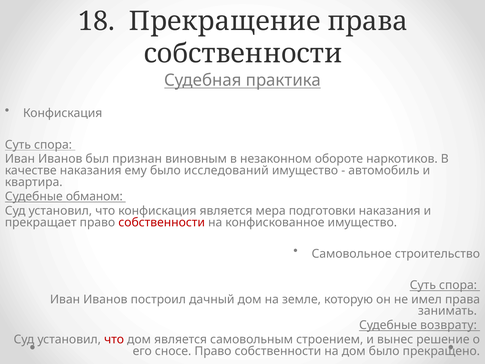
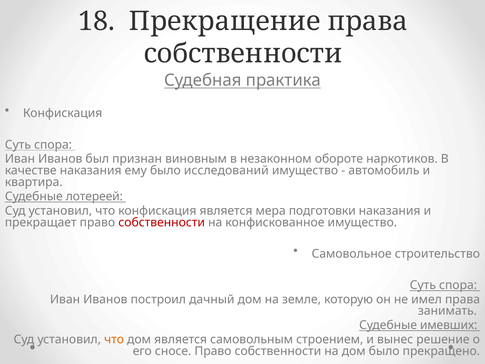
обманом: обманом -> лотереей
возврату: возврату -> имевших
что at (114, 339) colour: red -> orange
